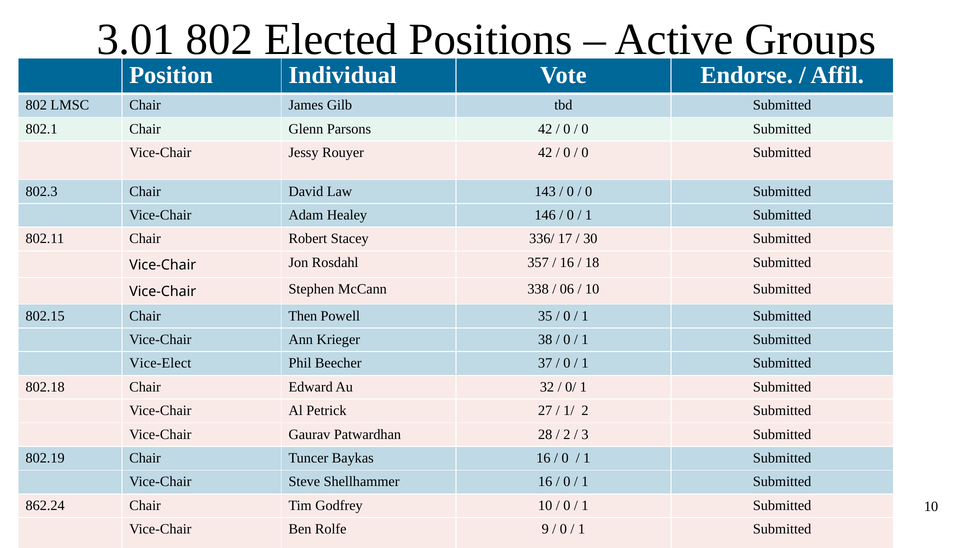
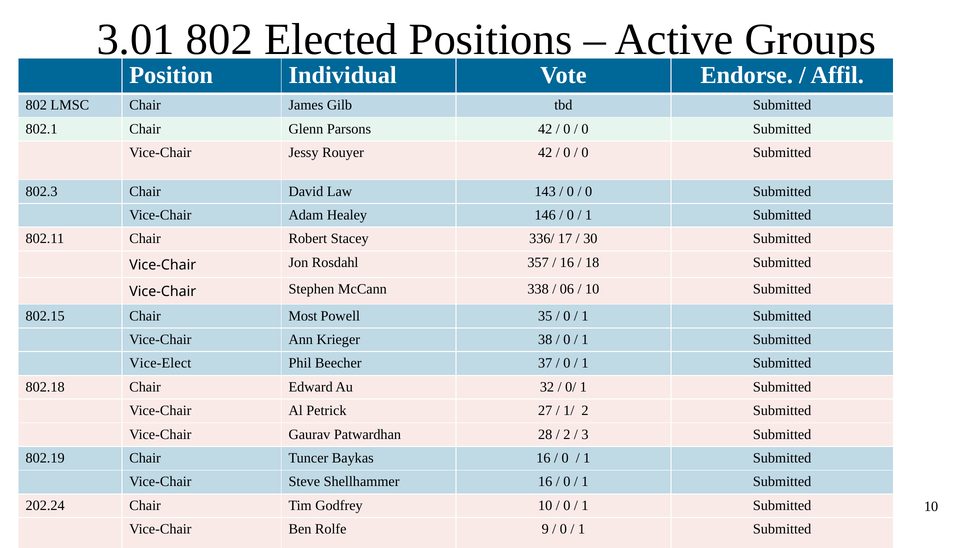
Then: Then -> Most
862.24: 862.24 -> 202.24
